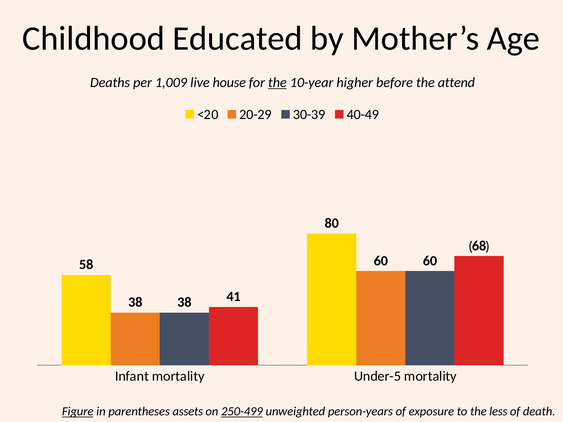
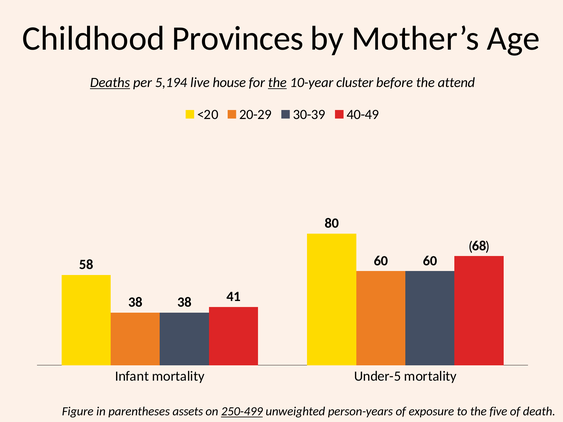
Educated: Educated -> Provinces
Deaths underline: none -> present
1,009: 1,009 -> 5,194
higher: higher -> cluster
Figure underline: present -> none
less: less -> five
